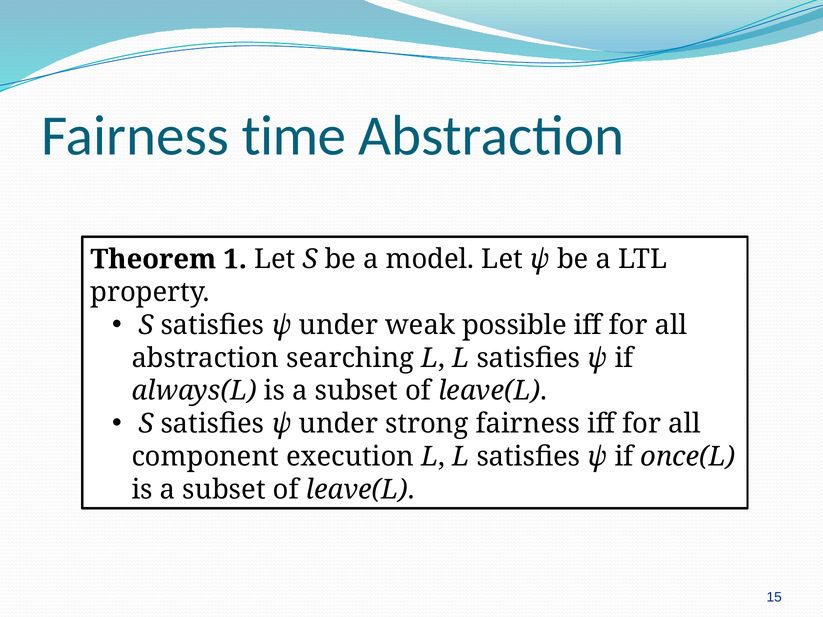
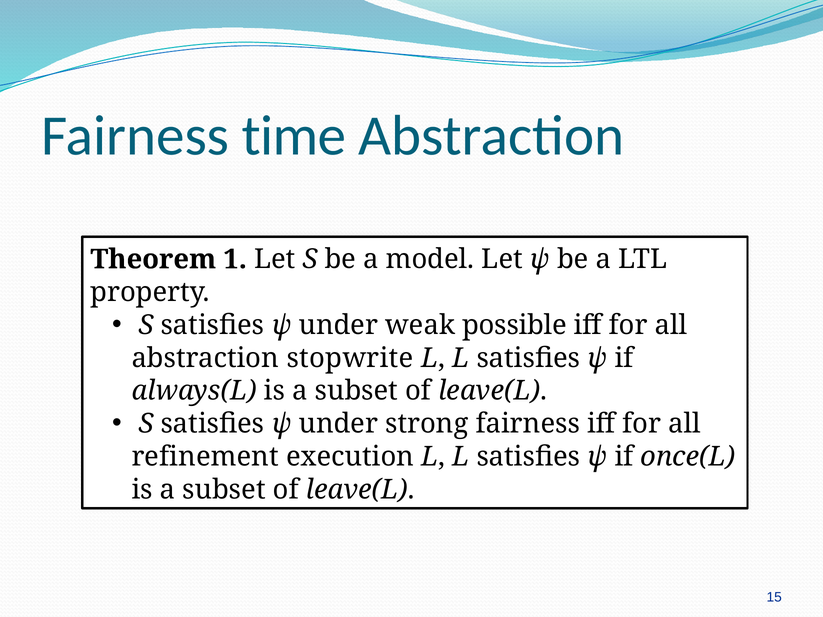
searching: searching -> stopwrite
component: component -> refinement
